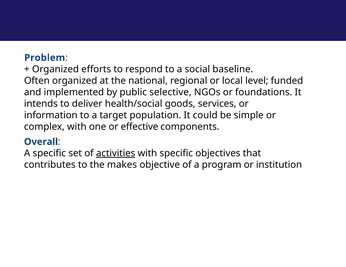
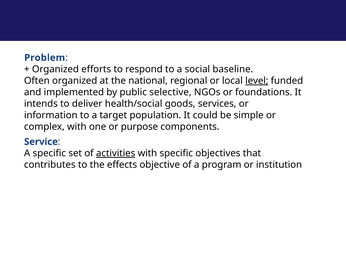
level underline: none -> present
effective: effective -> purpose
Overall: Overall -> Service
makes: makes -> effects
